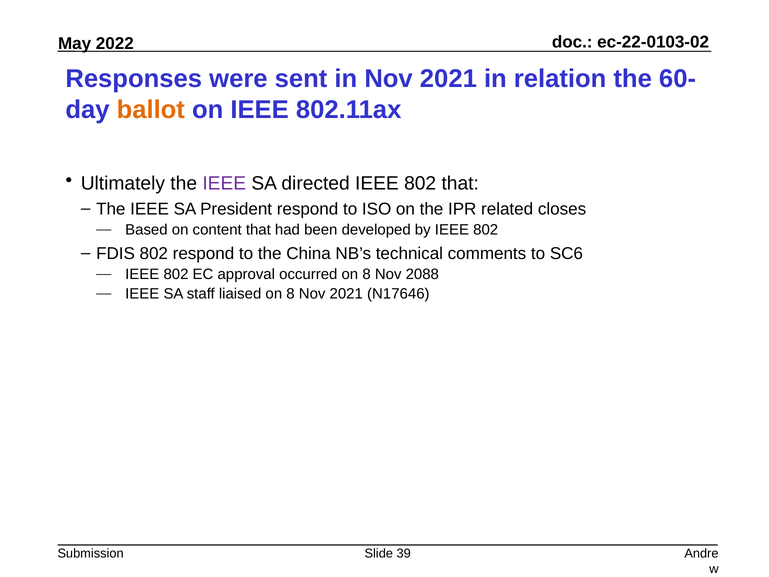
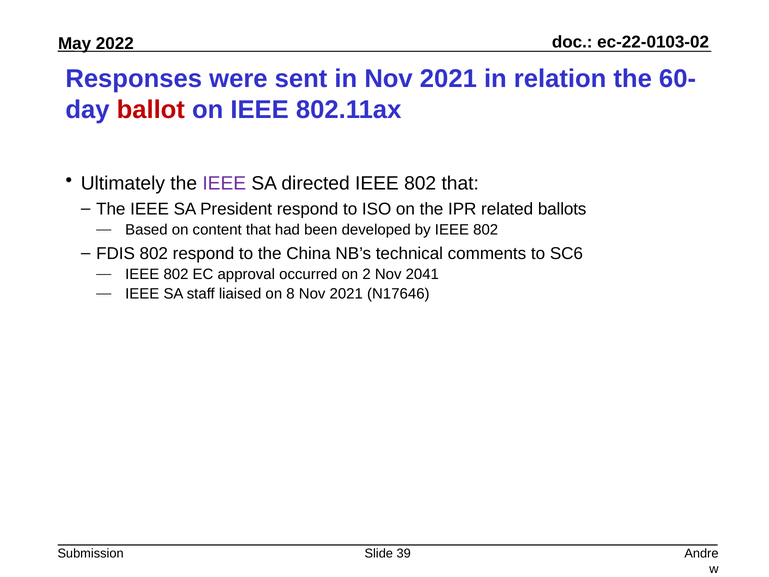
ballot colour: orange -> red
closes: closes -> ballots
occurred on 8: 8 -> 2
2088: 2088 -> 2041
